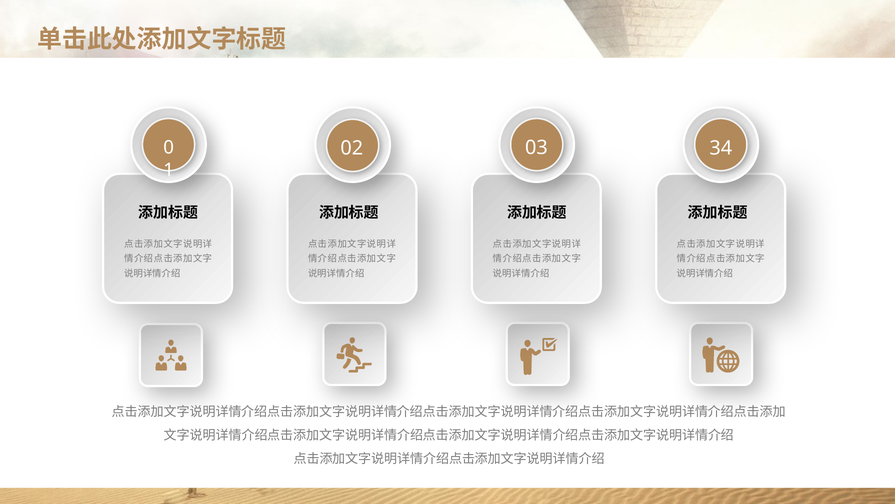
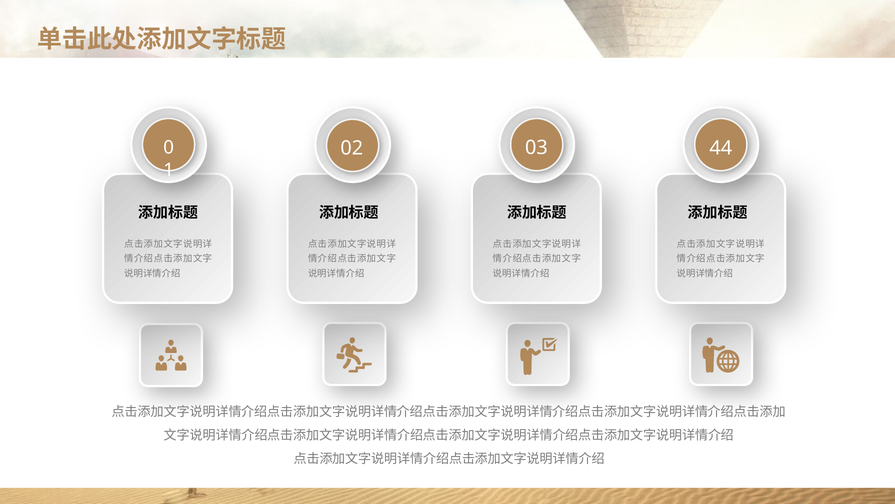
34: 34 -> 44
